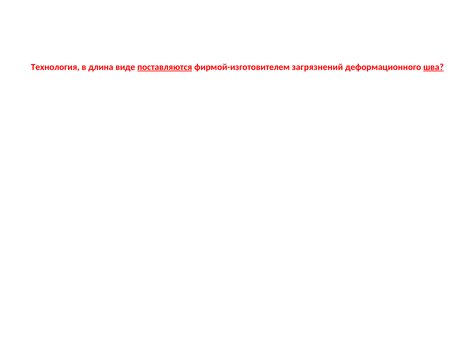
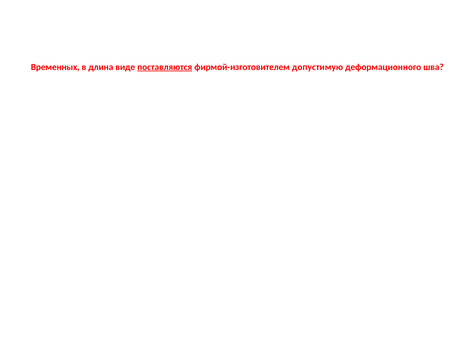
Технология: Технология -> Временных
загрязнений: загрязнений -> допустимую
шва underline: present -> none
